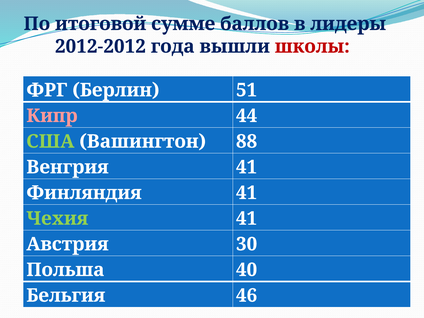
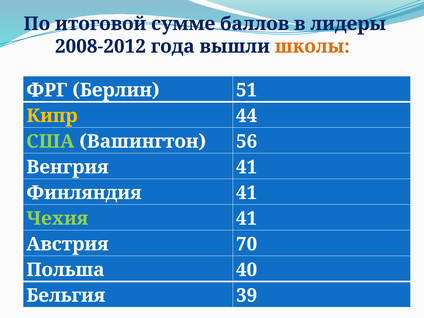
2012-2012: 2012-2012 -> 2008-2012
школы colour: red -> orange
Кипр colour: pink -> yellow
88: 88 -> 56
30: 30 -> 70
46: 46 -> 39
